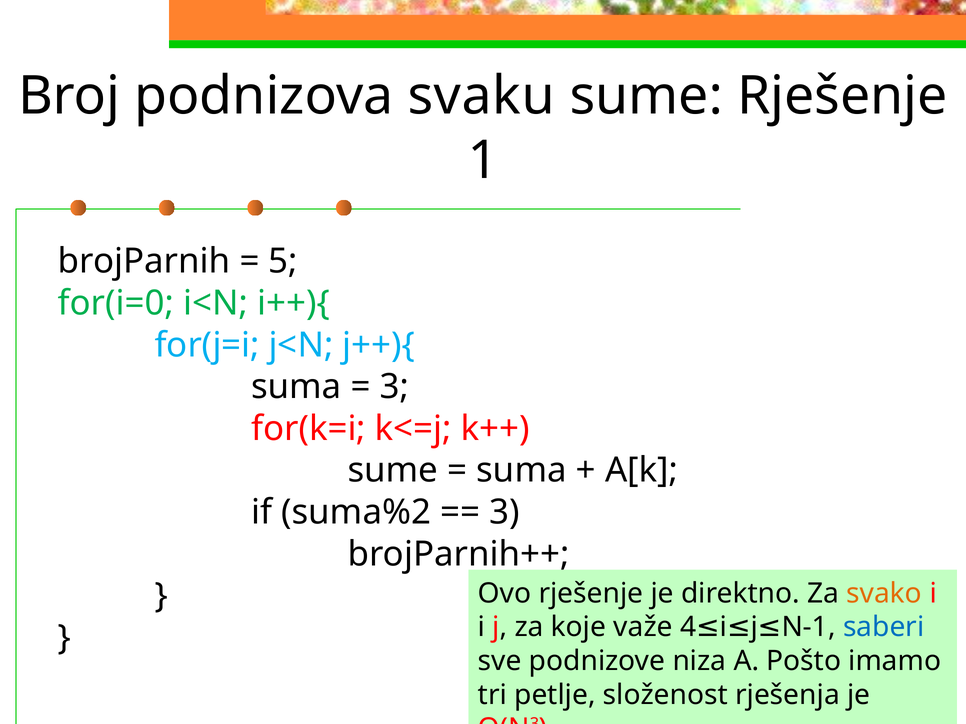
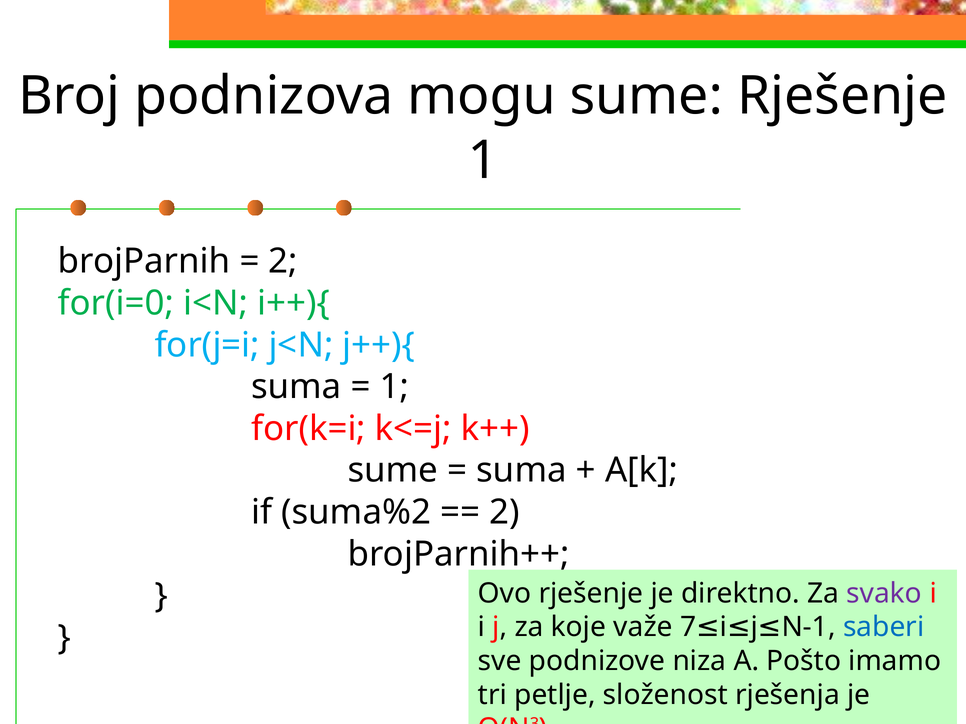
svaku: svaku -> mogu
5 at (283, 262): 5 -> 2
3 at (394, 387): 3 -> 1
3 at (504, 513): 3 -> 2
svako colour: orange -> purple
4: 4 -> 7
